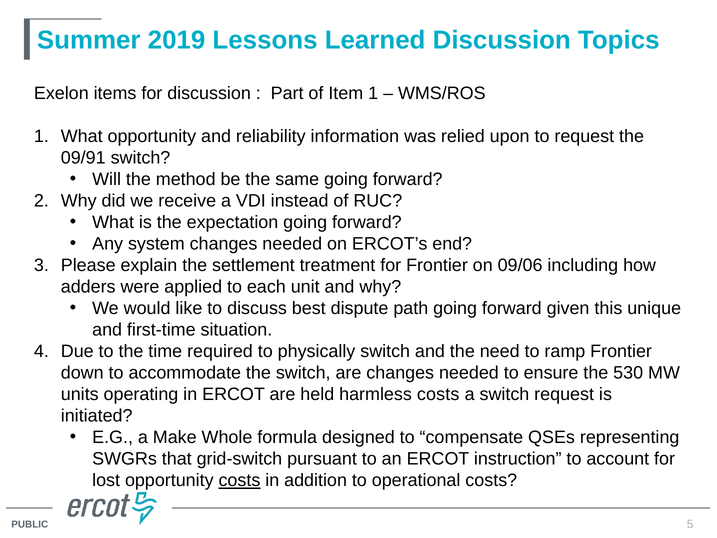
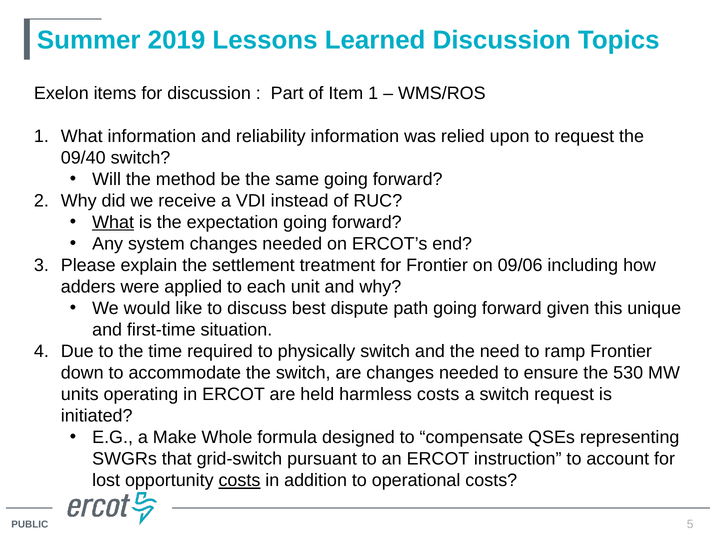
What opportunity: opportunity -> information
09/91: 09/91 -> 09/40
What at (113, 222) underline: none -> present
